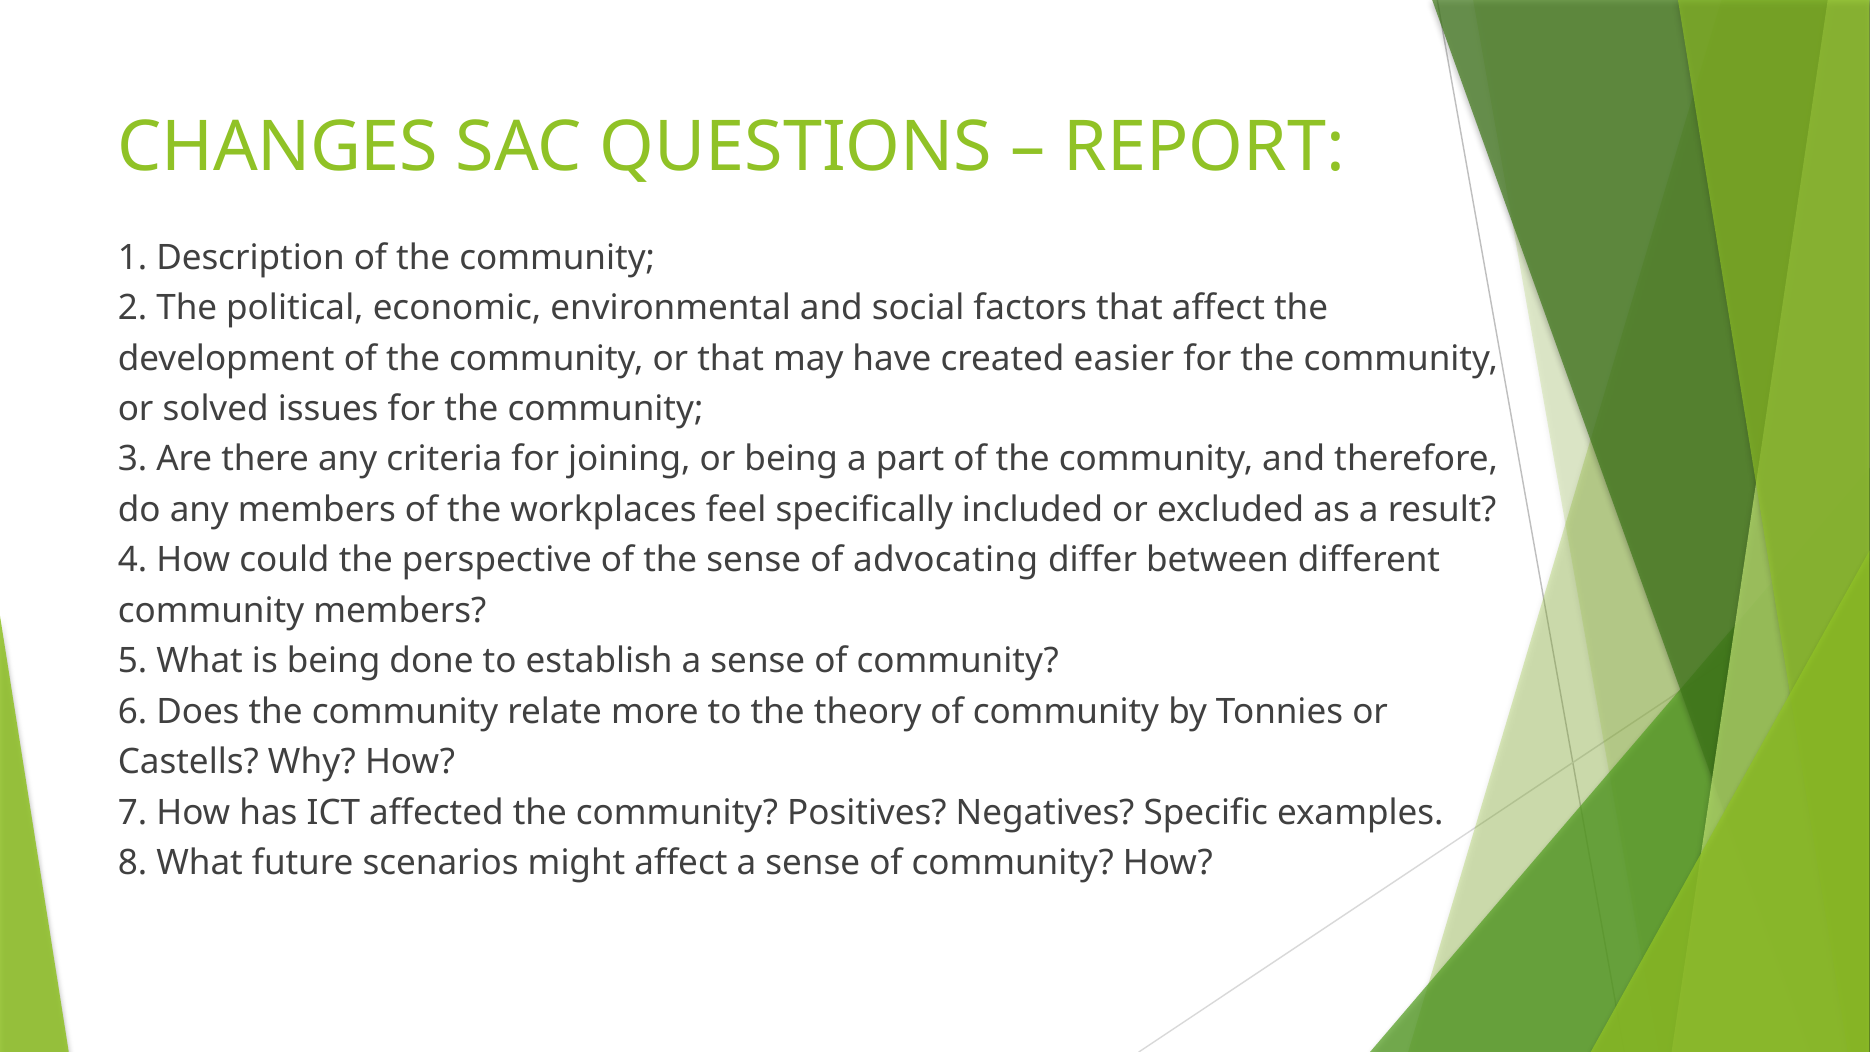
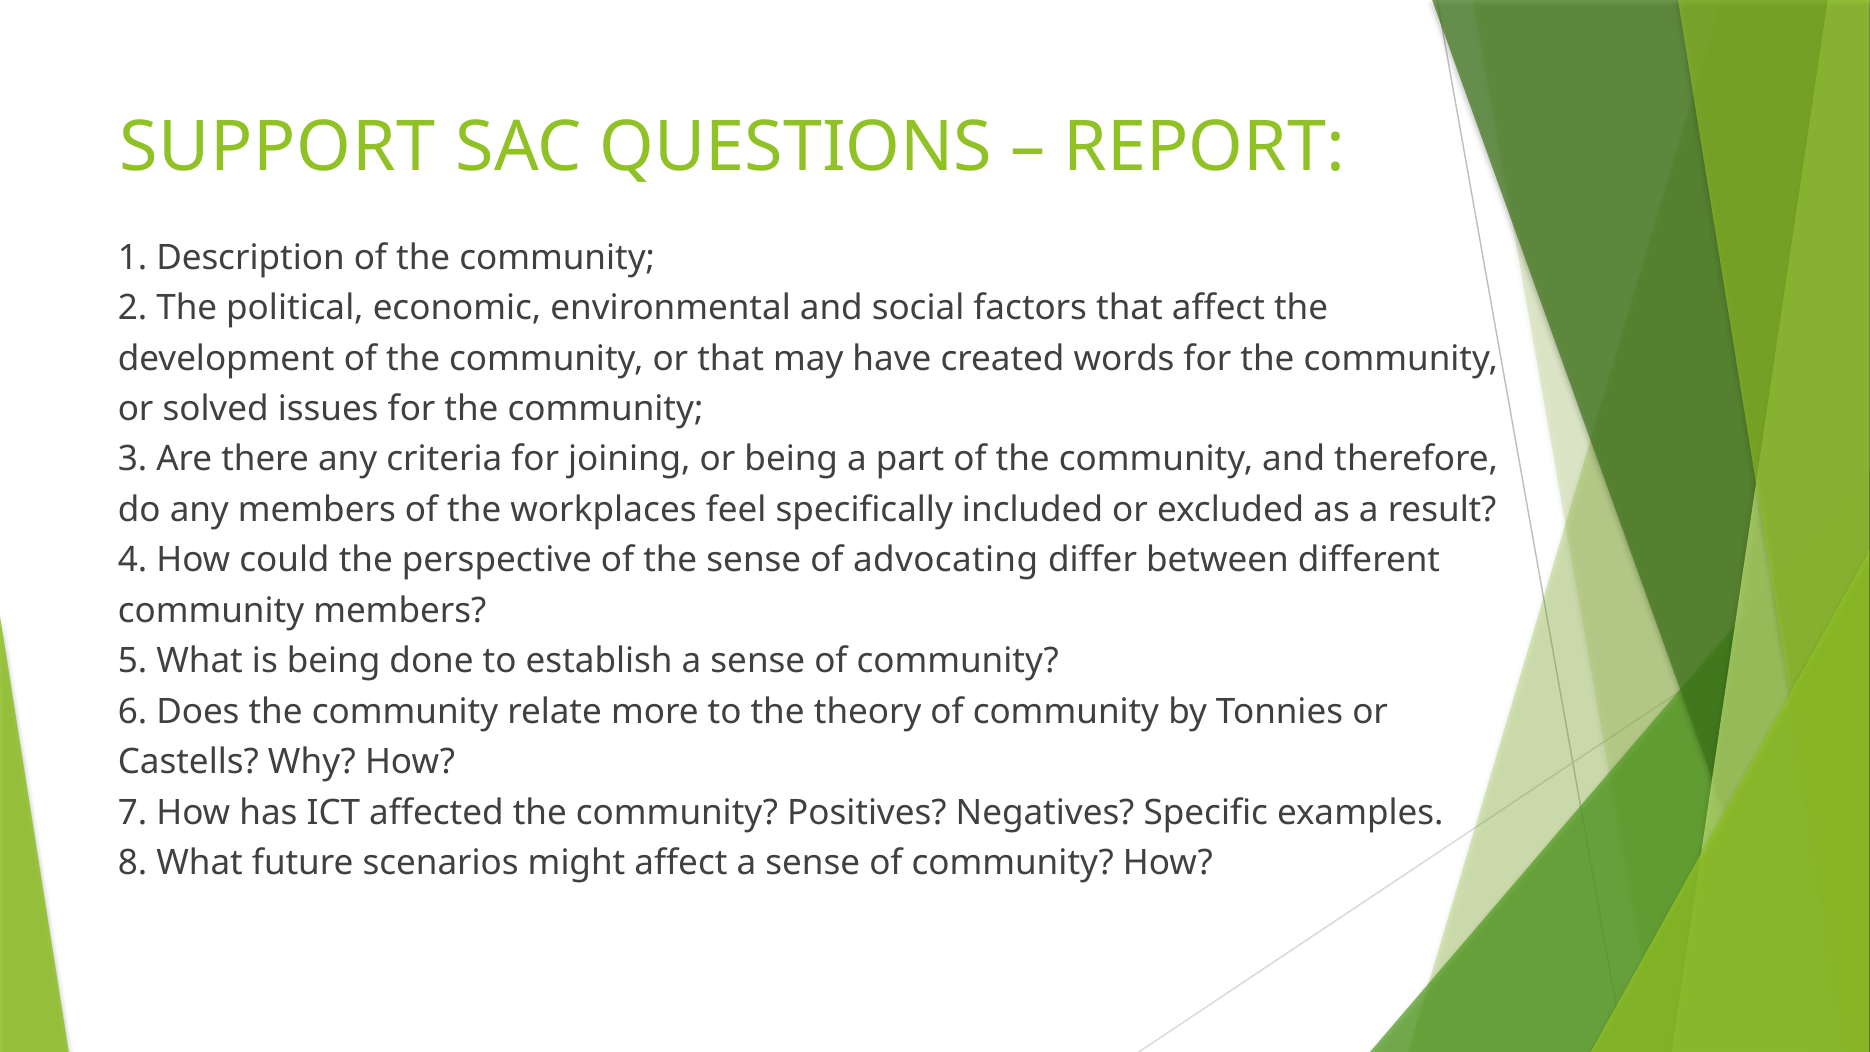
CHANGES: CHANGES -> SUPPORT
easier: easier -> words
